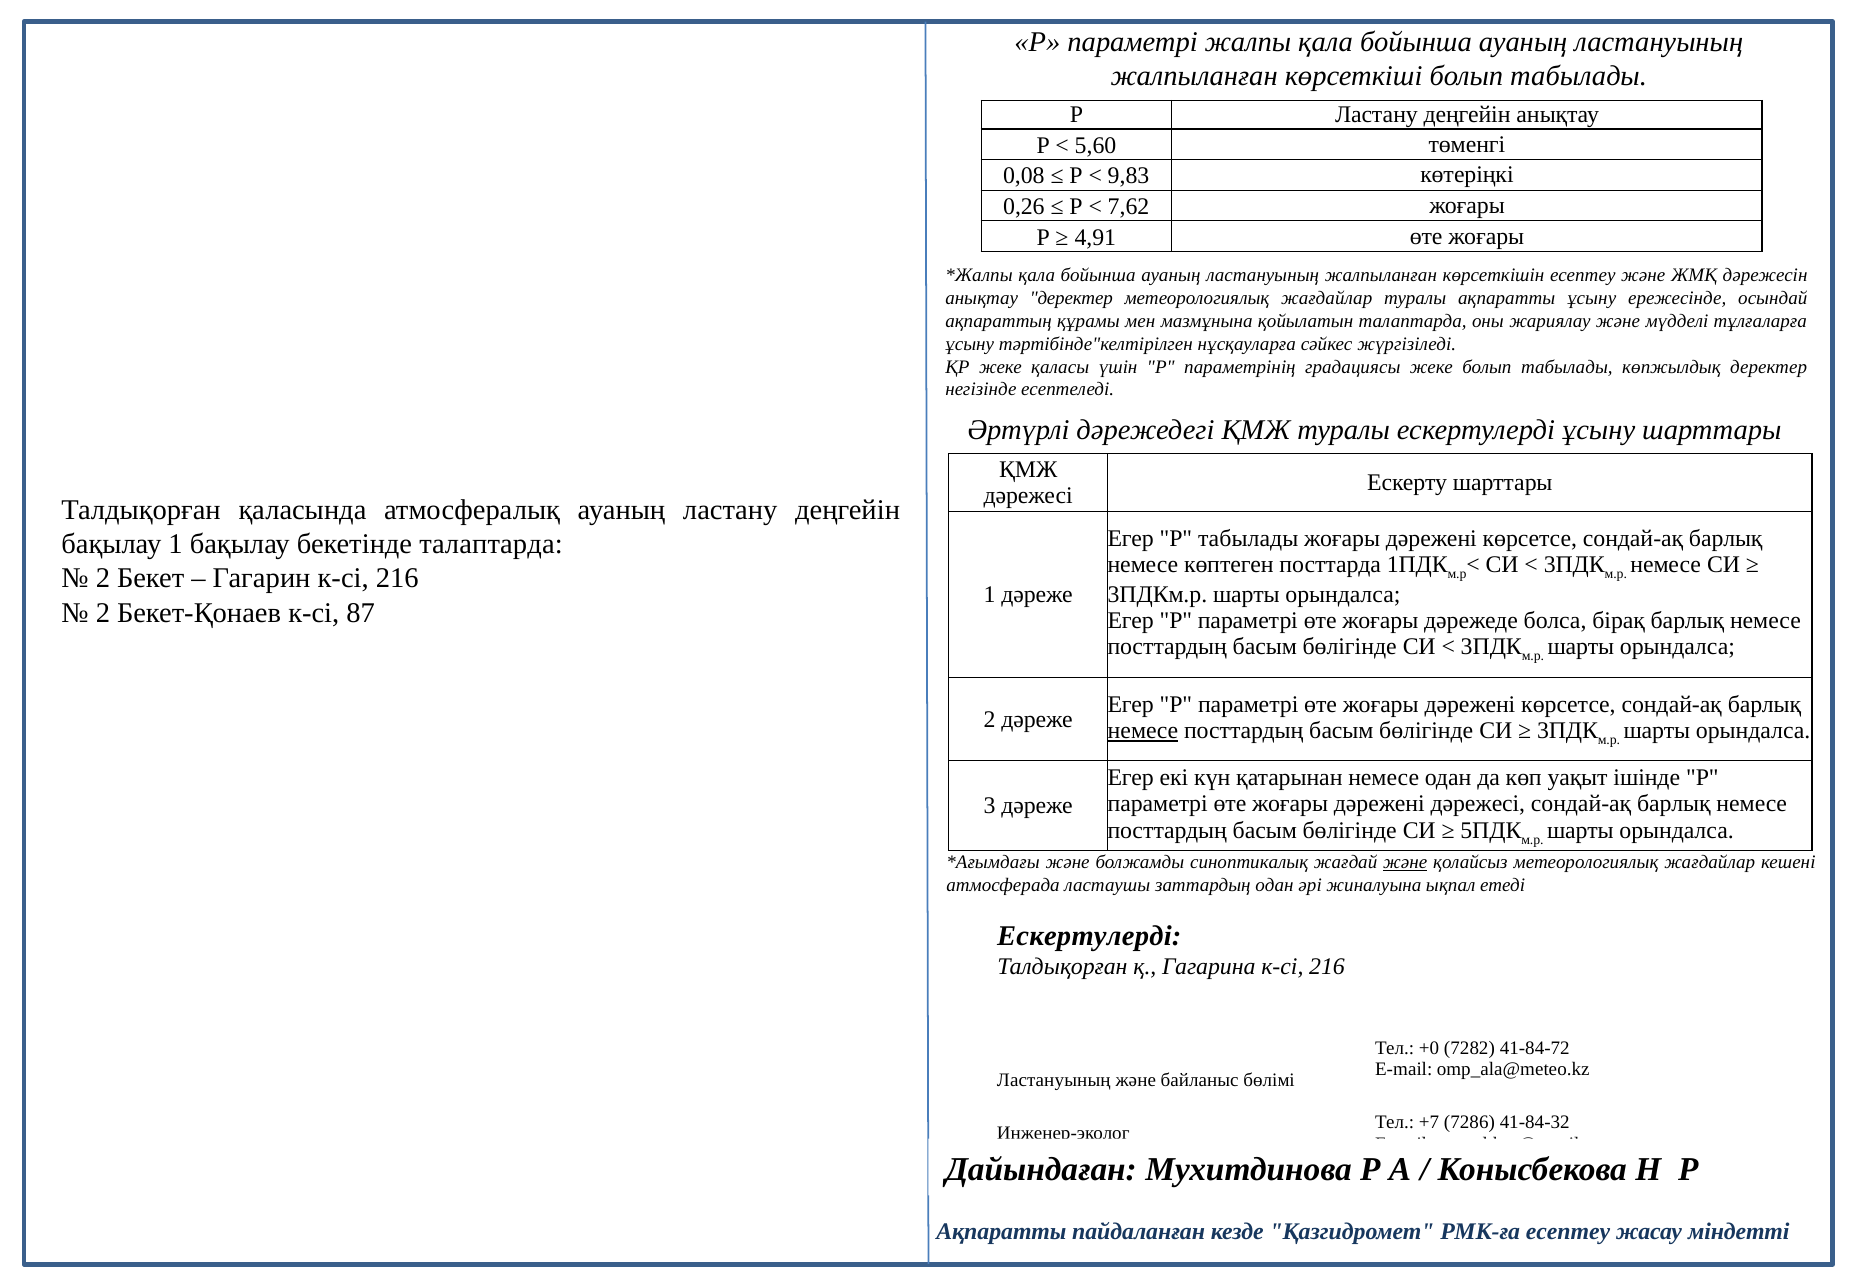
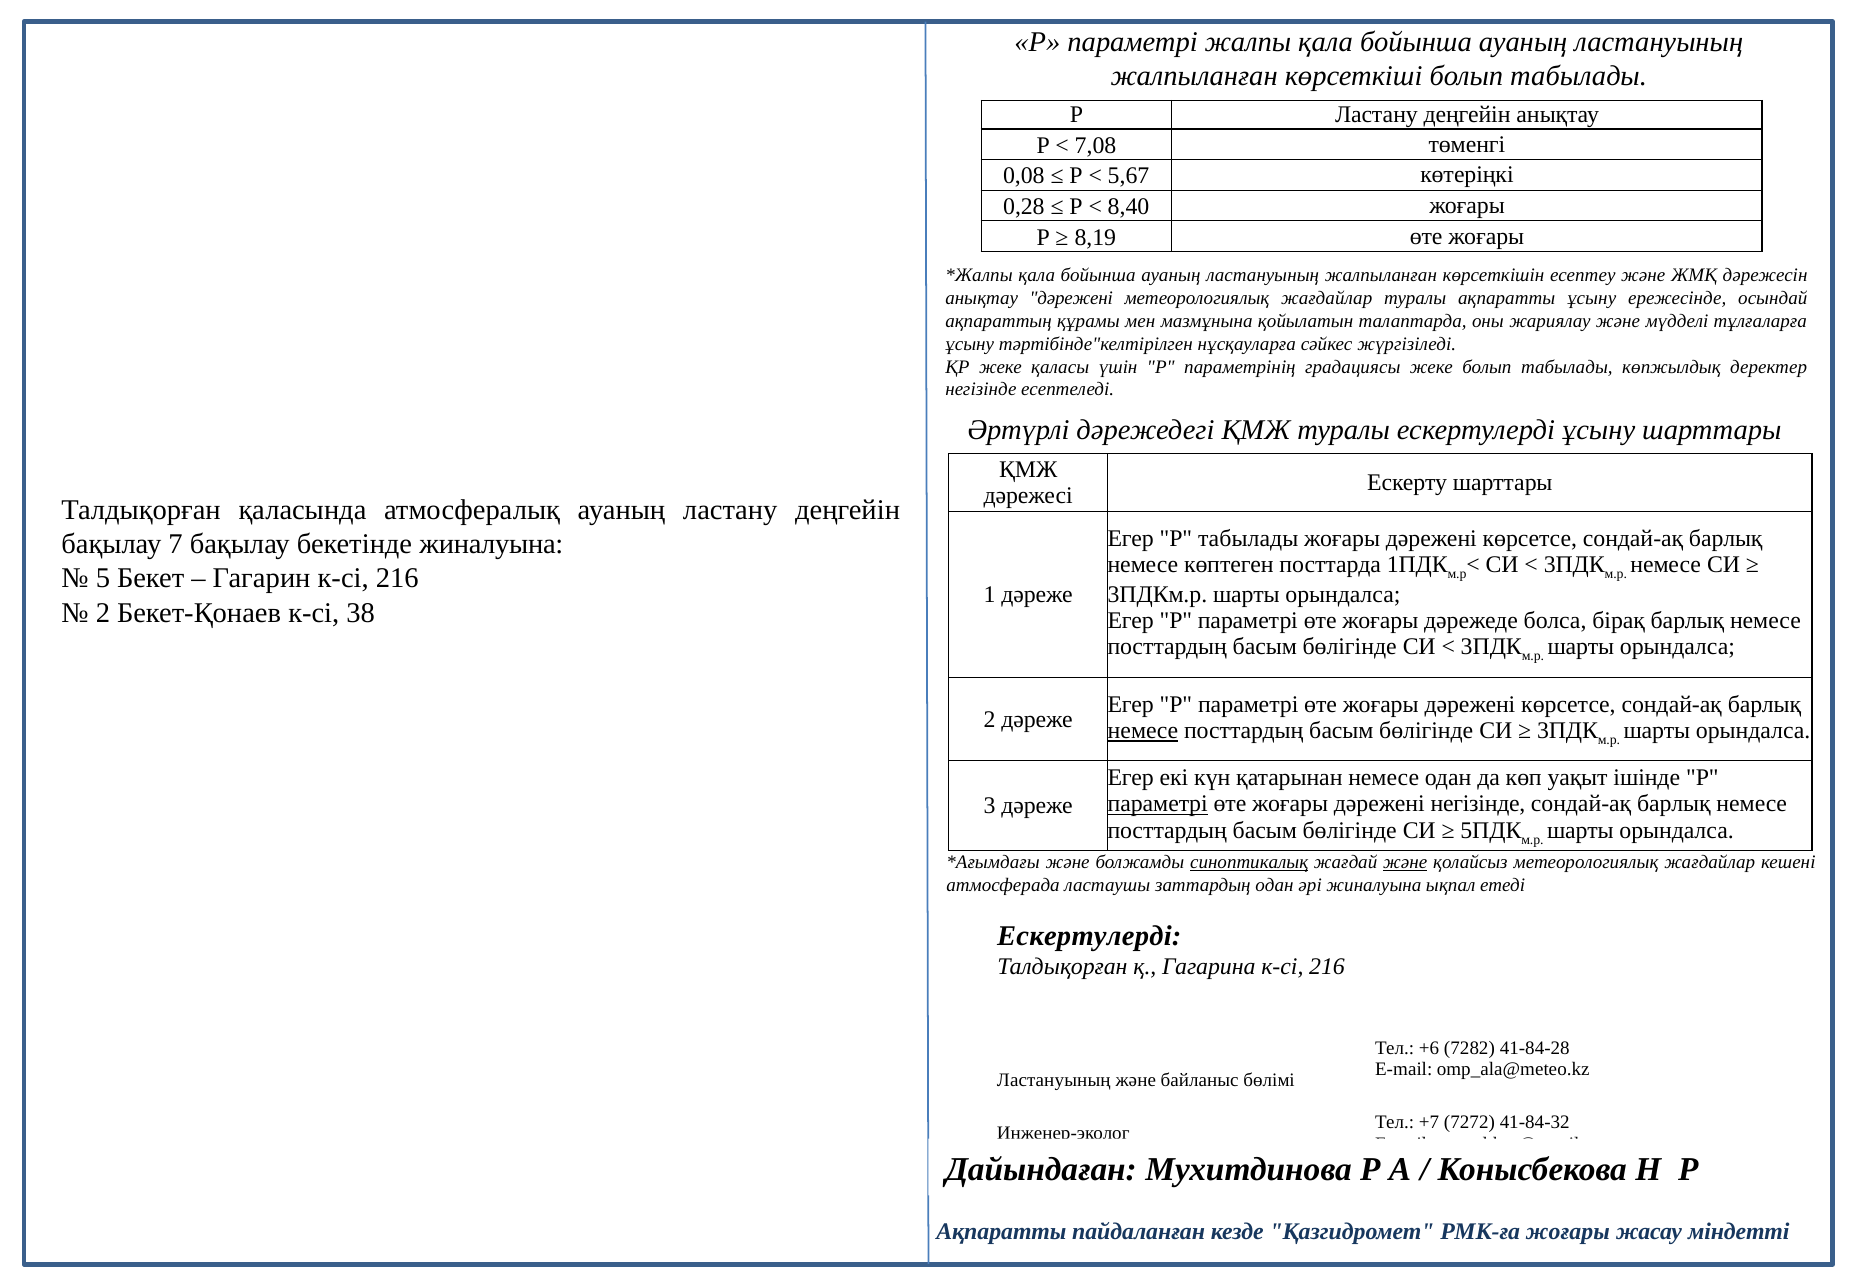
5,60: 5,60 -> 7,08
9,83: 9,83 -> 5,67
0,26: 0,26 -> 0,28
7,62: 7,62 -> 8,40
4,91: 4,91 -> 8,19
анықтау деректер: деректер -> дәрежені
бақылау 1: 1 -> 7
бекетінде талаптарда: талаптарда -> жиналуына
2 at (103, 578): 2 -> 5
87: 87 -> 38
параметрі at (1158, 804) underline: none -> present
дәрежені дәрежесі: дәрежесі -> негізінде
синоптикалық underline: none -> present
+0: +0 -> +6
41-84-72: 41-84-72 -> 41-84-28
7286: 7286 -> 7272
РМК-ға есептеу: есептеу -> жоғары
